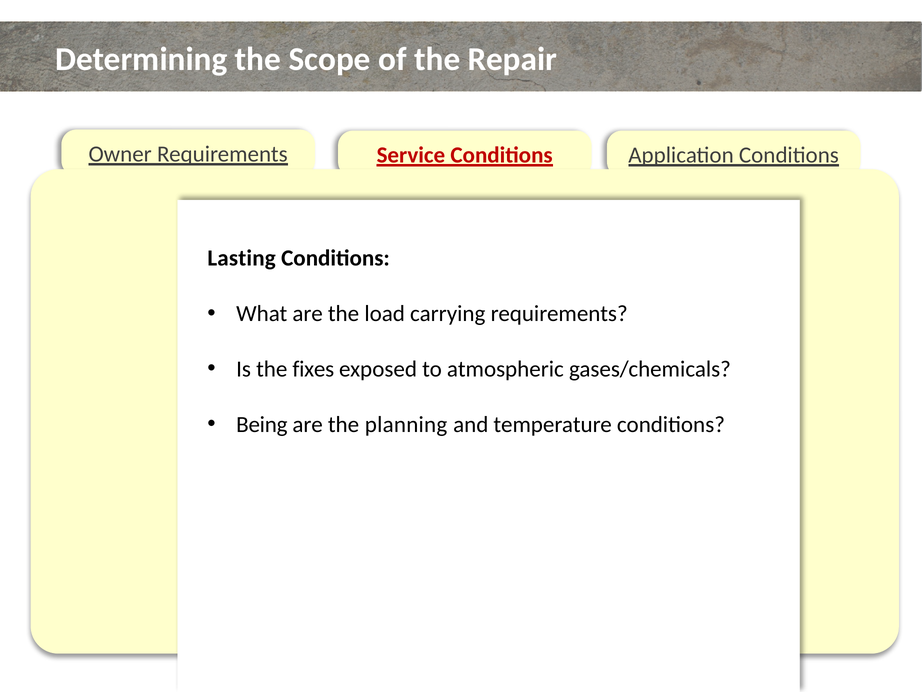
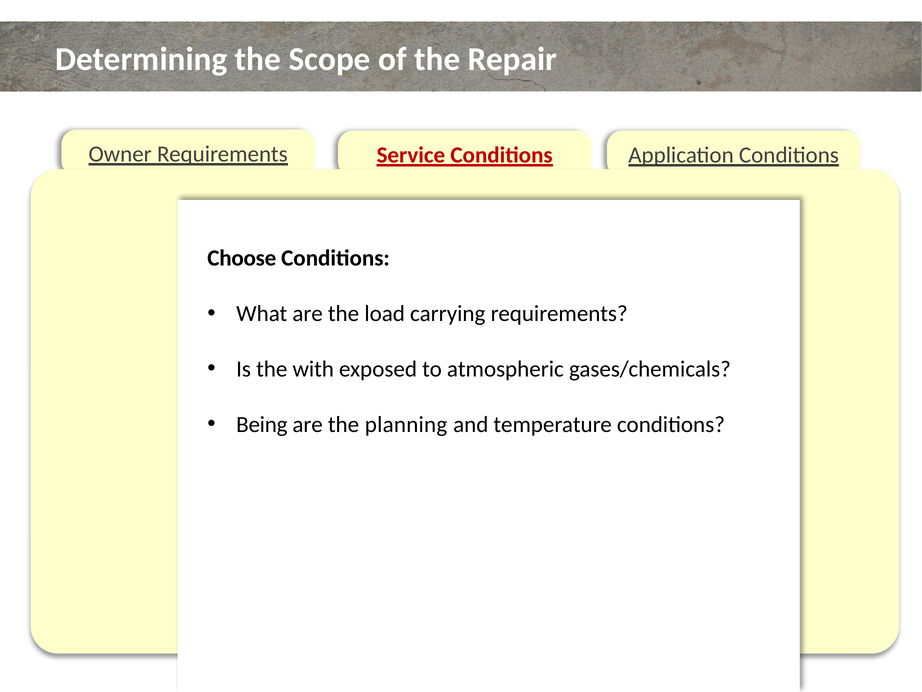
Lasting: Lasting -> Choose
fixes: fixes -> with
